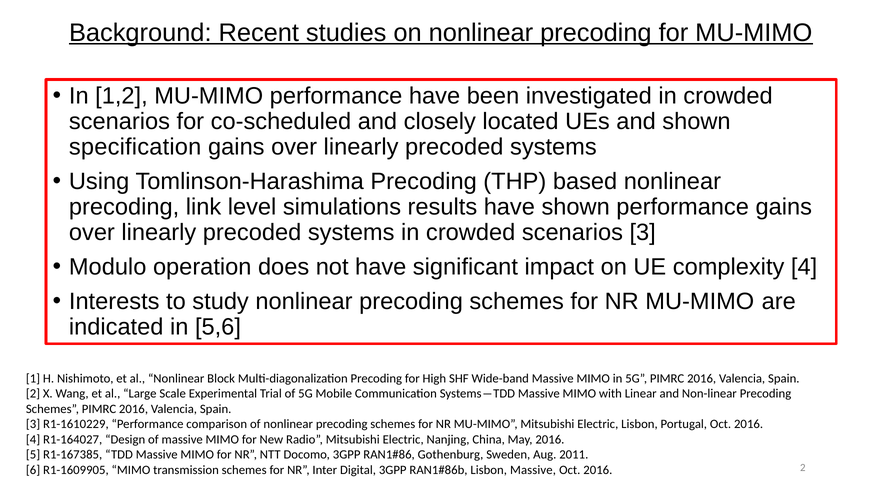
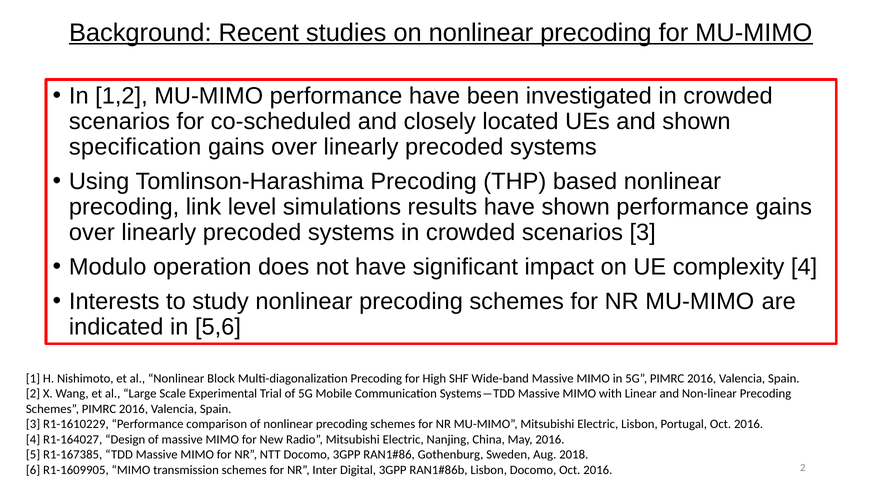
2011: 2011 -> 2018
Lisbon Massive: Massive -> Docomo
